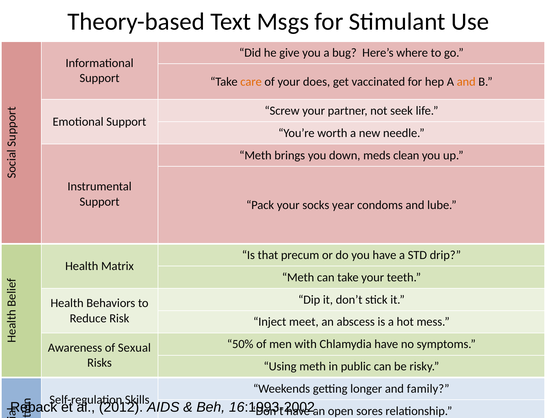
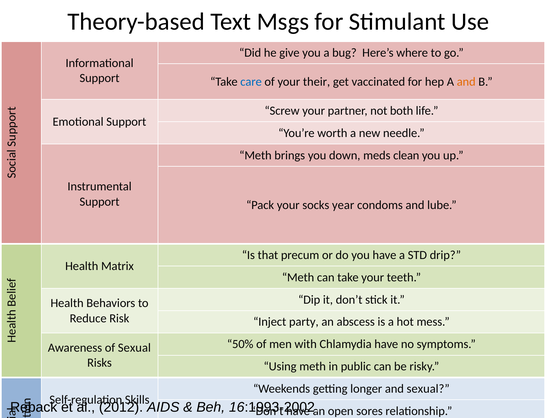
care colour: orange -> blue
does: does -> their
seek: seek -> both
Inject meet: meet -> party
and family: family -> sexual
